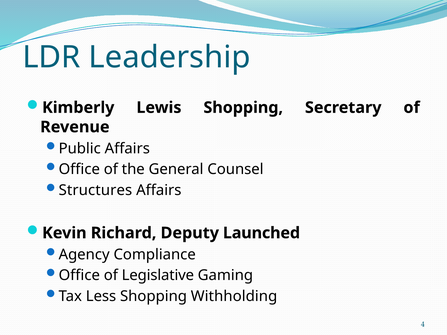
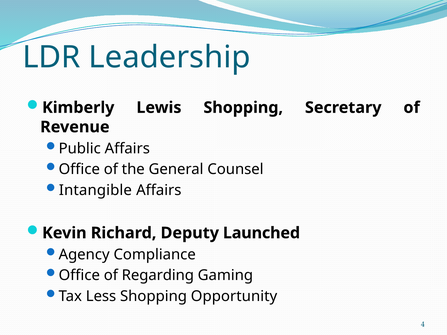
Structures: Structures -> Intangible
Legislative: Legislative -> Regarding
Withholding: Withholding -> Opportunity
